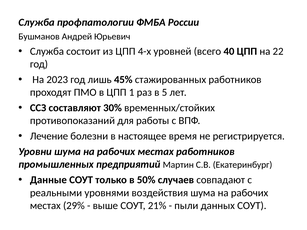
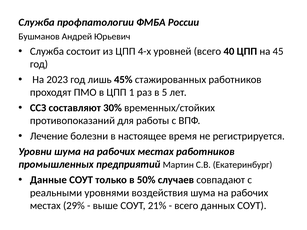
22: 22 -> 45
пыли at (186, 206): пыли -> всего
